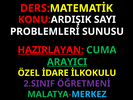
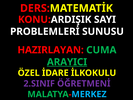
HAZIRLAYAN underline: present -> none
